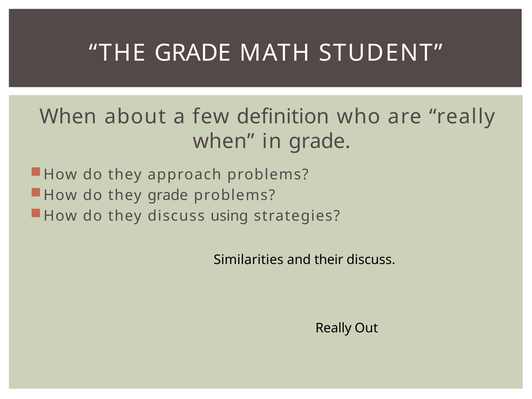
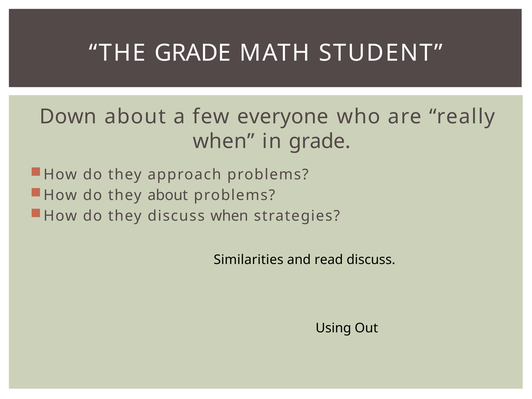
When at (68, 117): When -> Down
definition: definition -> everyone
they grade: grade -> about
discuss using: using -> when
their: their -> read
Really at (333, 328): Really -> Using
